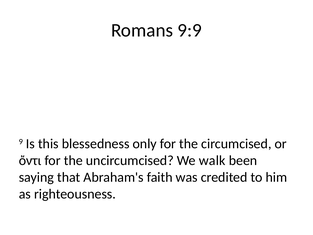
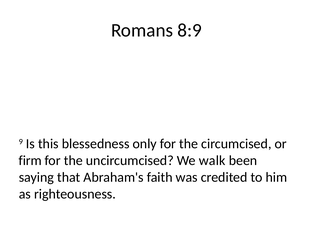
9:9: 9:9 -> 8:9
ὄντι: ὄντι -> firm
